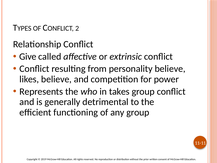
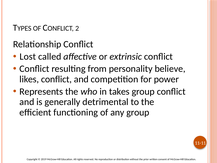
Give: Give -> Lost
likes believe: believe -> conflict
